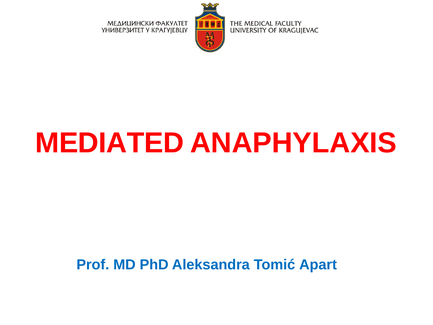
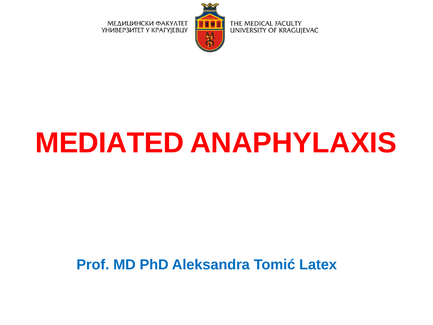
Apart: Apart -> Latex
